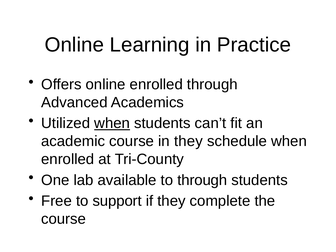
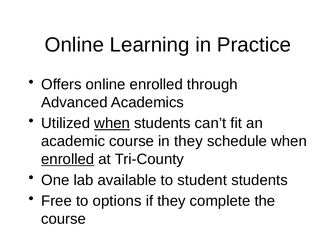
enrolled at (68, 159) underline: none -> present
to through: through -> student
support: support -> options
